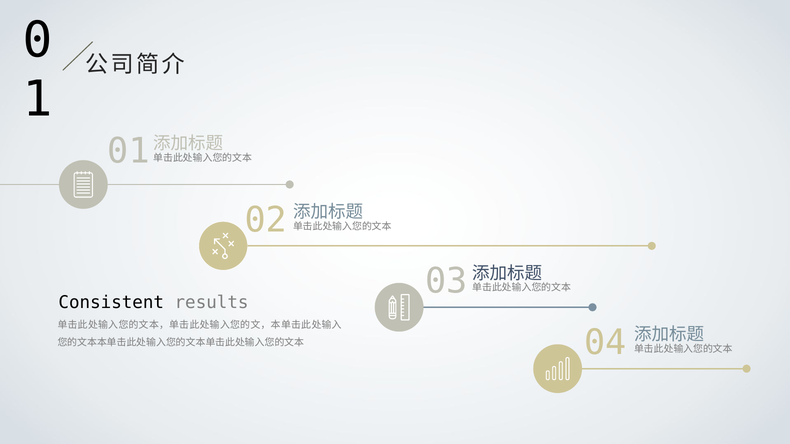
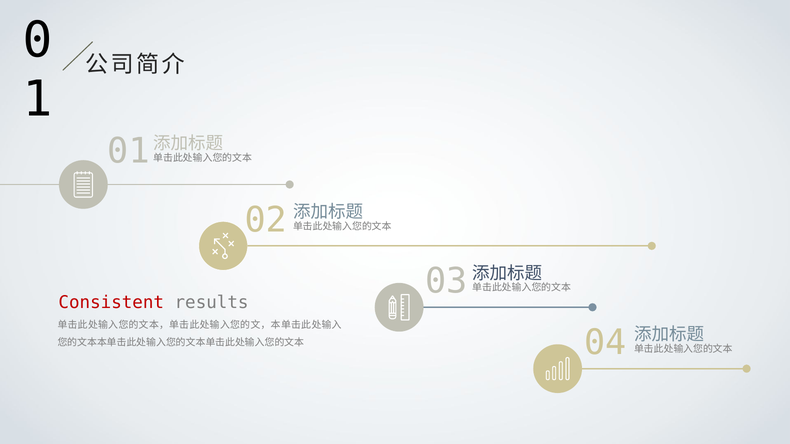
Consistent colour: black -> red
